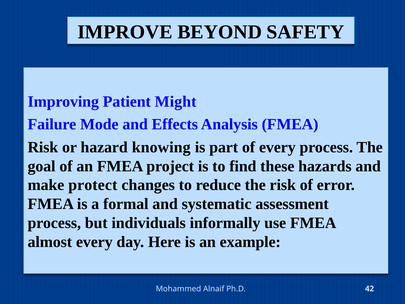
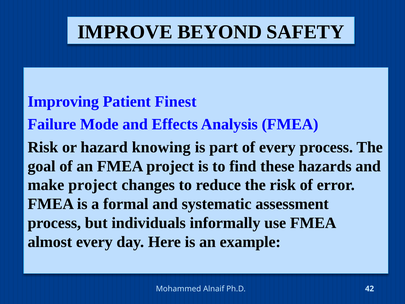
Might: Might -> Finest
make protect: protect -> project
